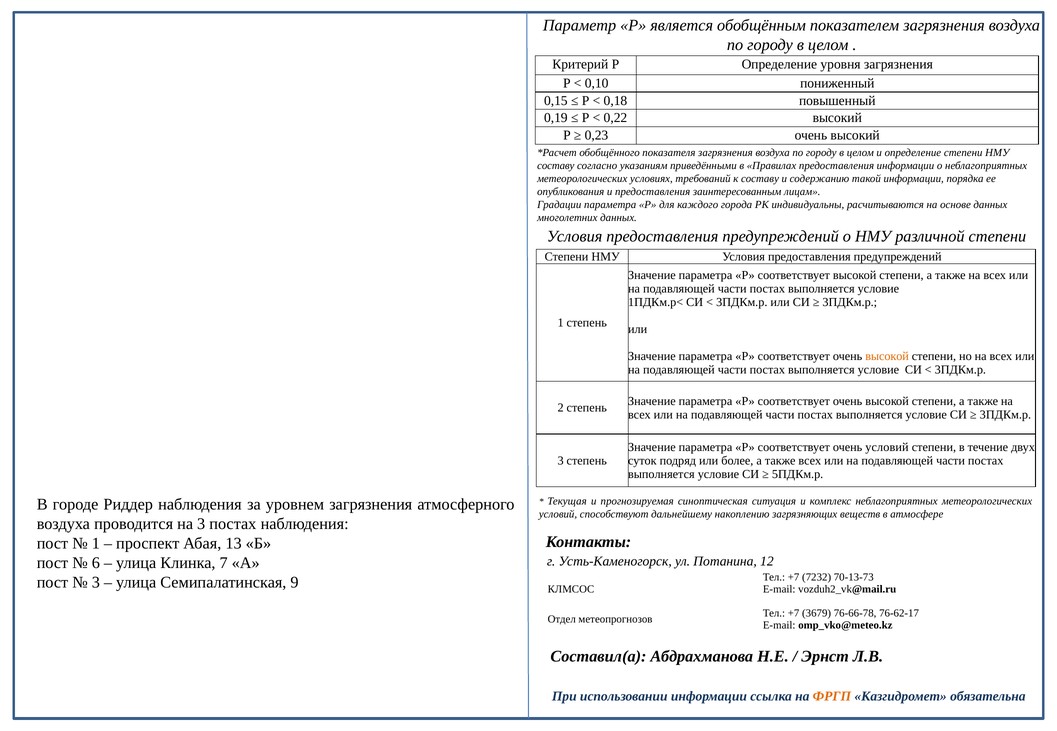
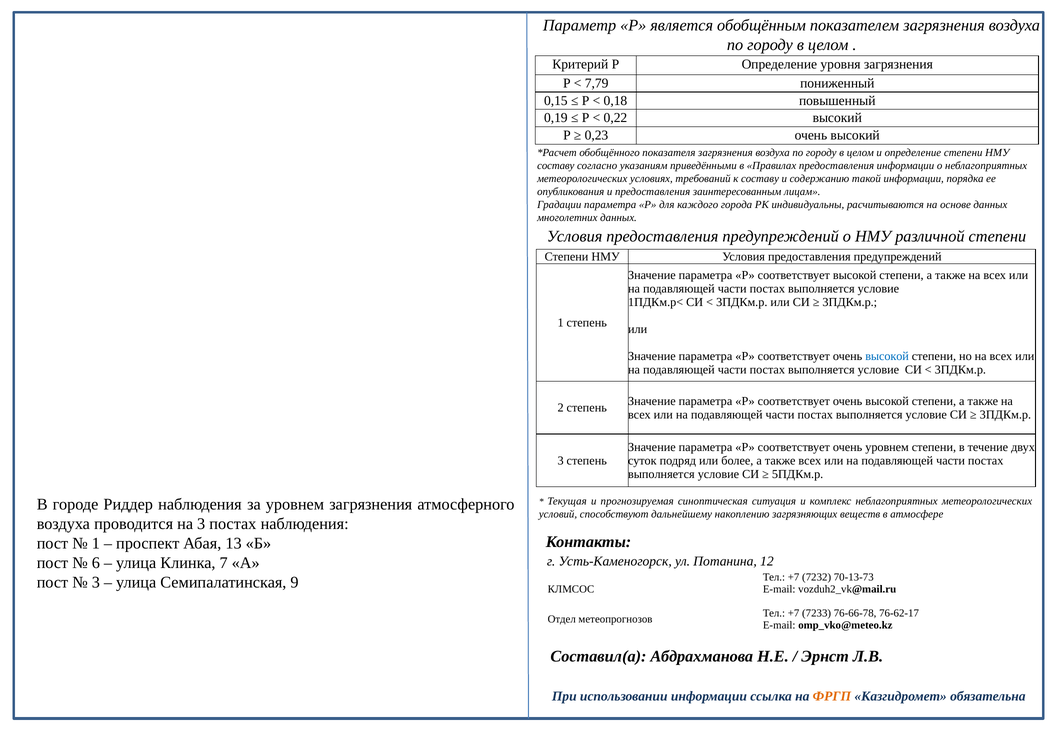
0,10: 0,10 -> 7,79
высокой at (887, 357) colour: orange -> blue
очень условий: условий -> уровнем
3679: 3679 -> 7233
